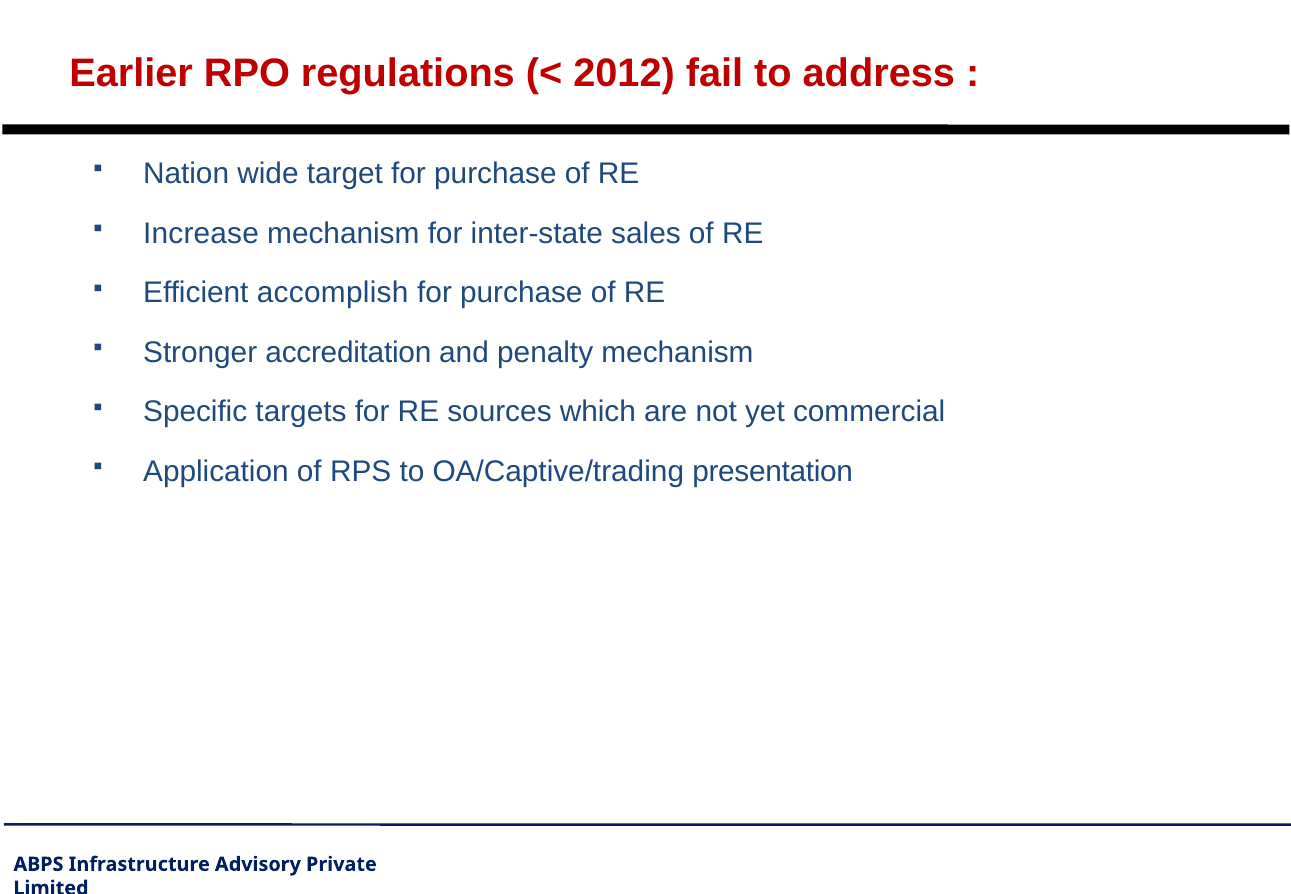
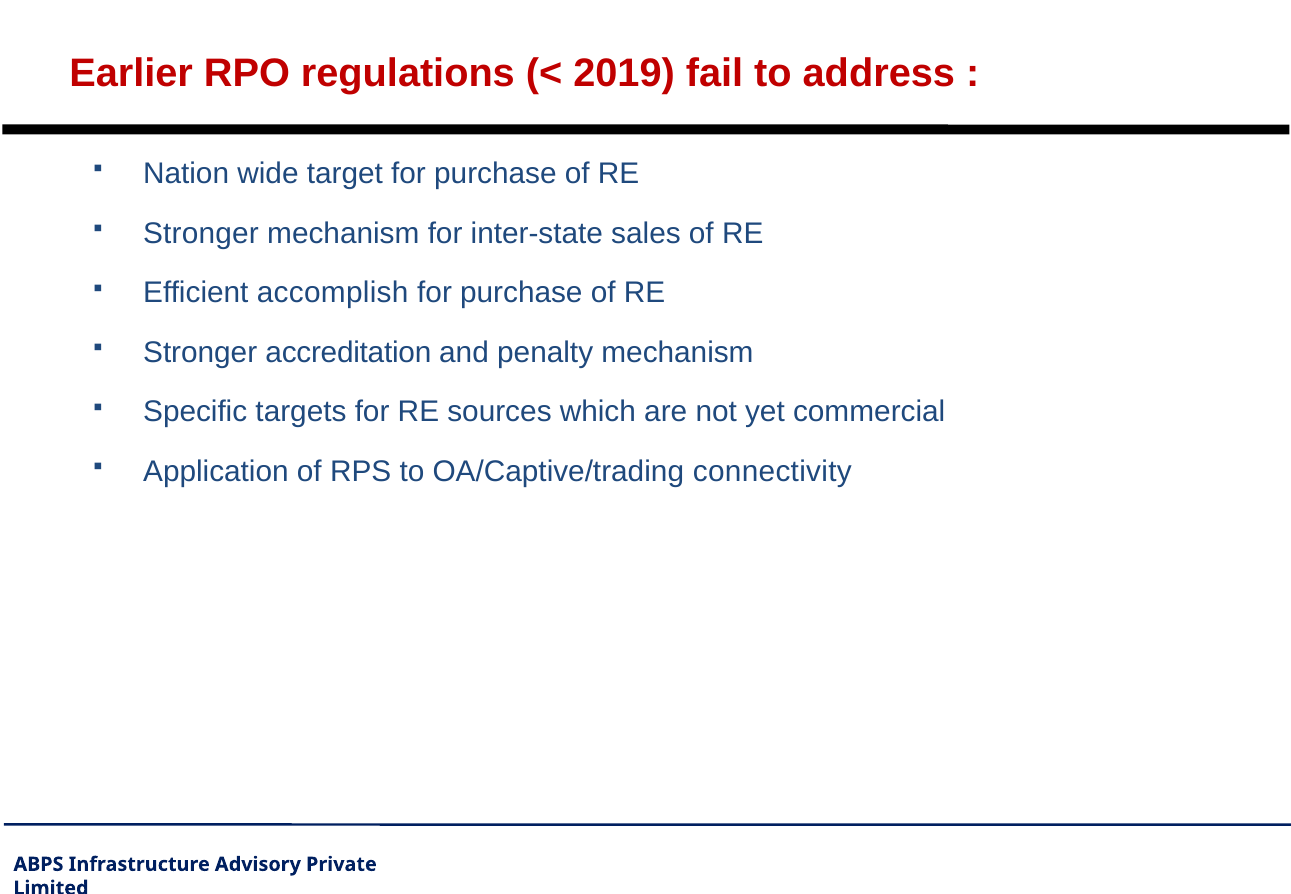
2012: 2012 -> 2019
Increase at (201, 233): Increase -> Stronger
presentation: presentation -> connectivity
